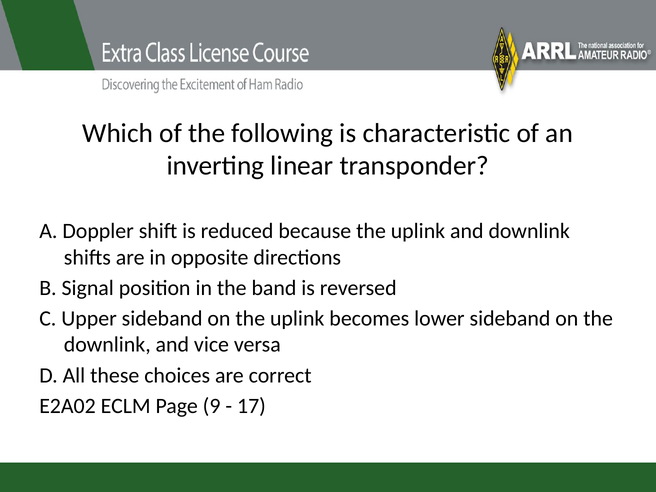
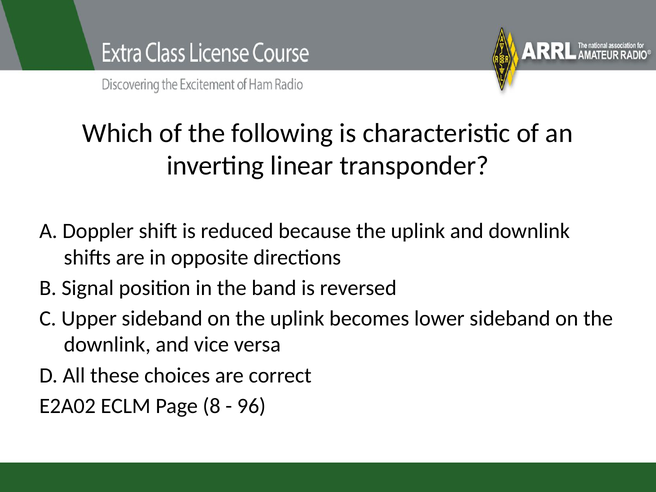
9: 9 -> 8
17: 17 -> 96
